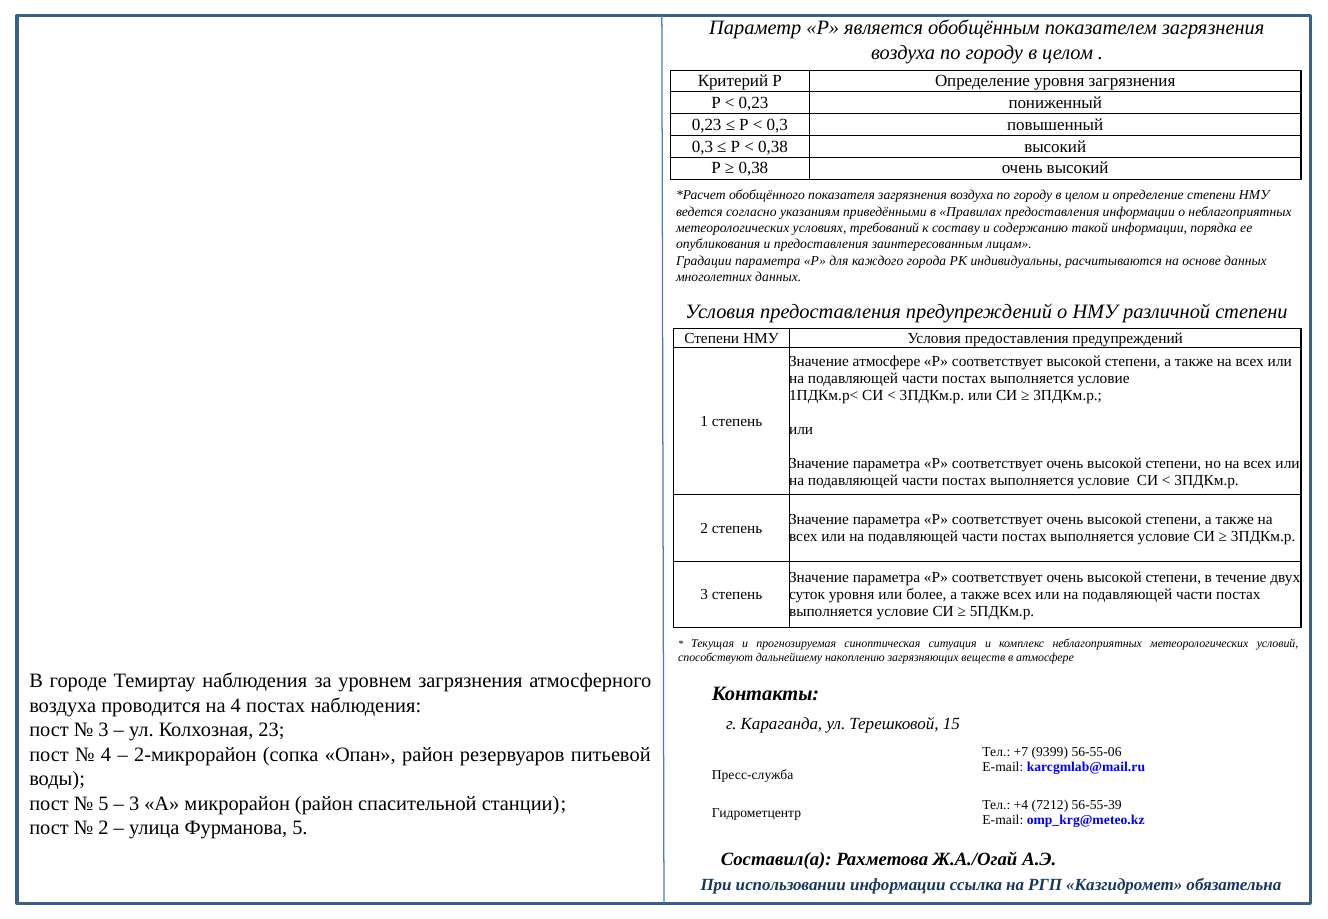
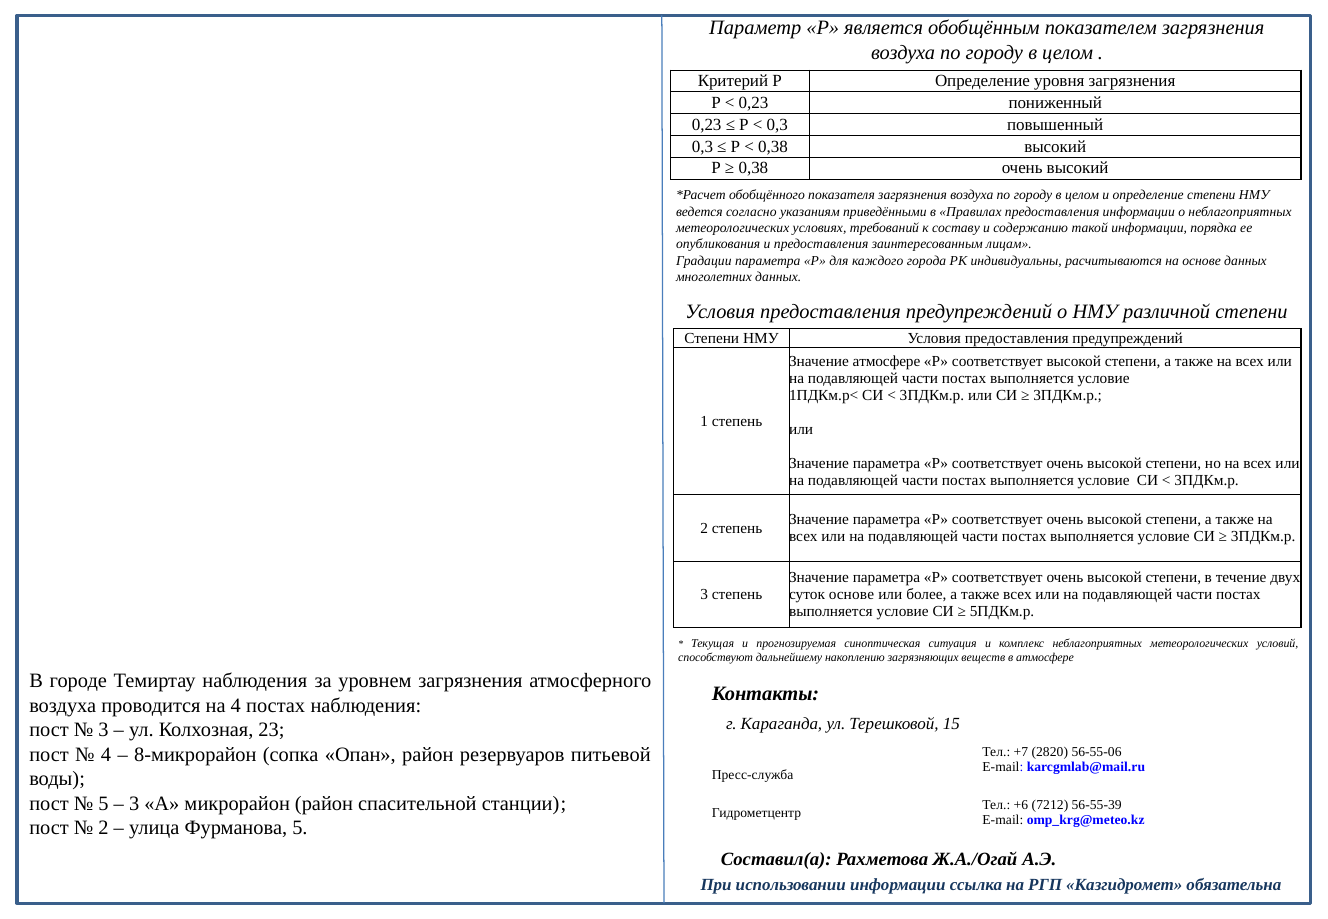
суток уровня: уровня -> основе
2-микрорайон: 2-микрорайон -> 8-микрорайон
9399: 9399 -> 2820
+4: +4 -> +6
